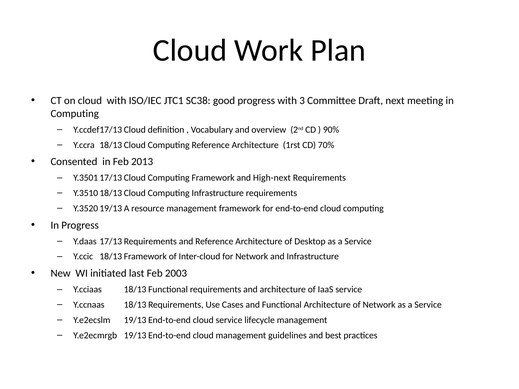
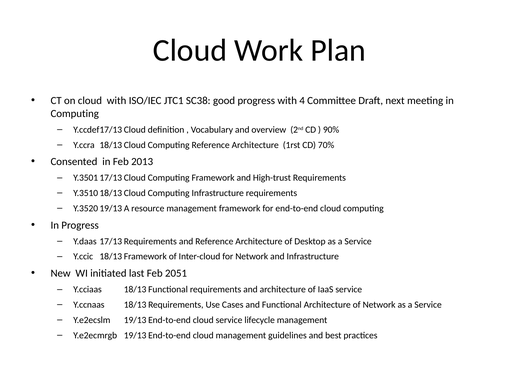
3: 3 -> 4
High-next: High-next -> High-trust
2003: 2003 -> 2051
